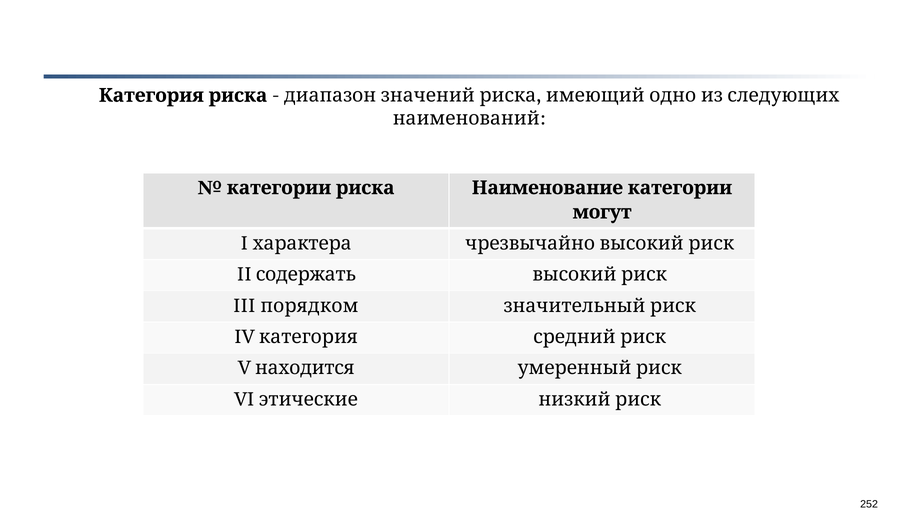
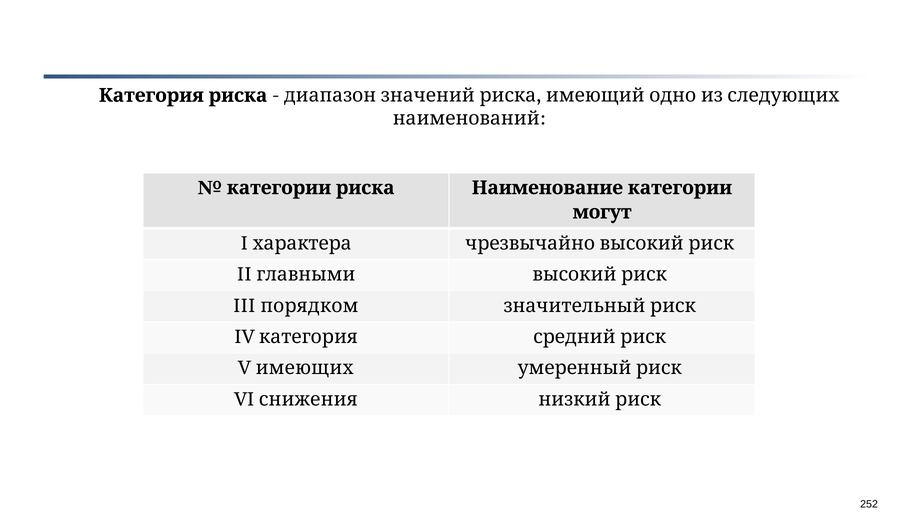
содержать: содержать -> главными
находится: находится -> имеющих
этические: этические -> снижения
